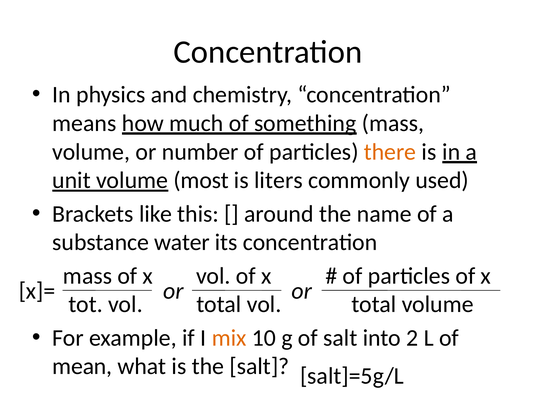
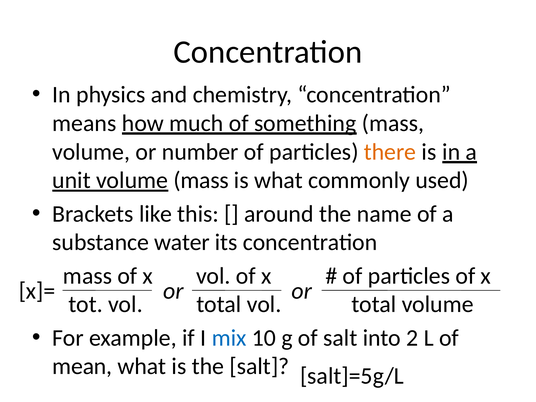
most at (201, 180): most -> mass
is liters: liters -> what
mix colour: orange -> blue
